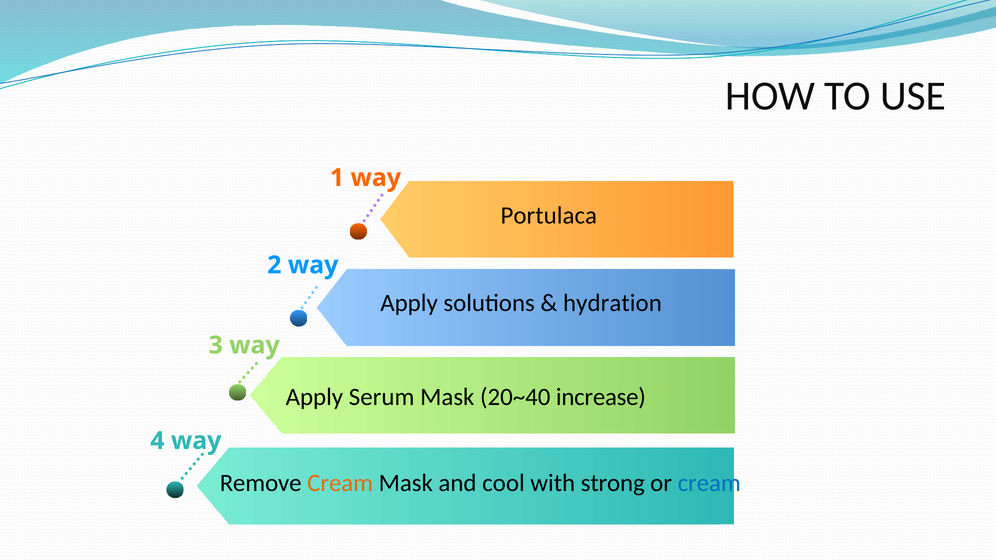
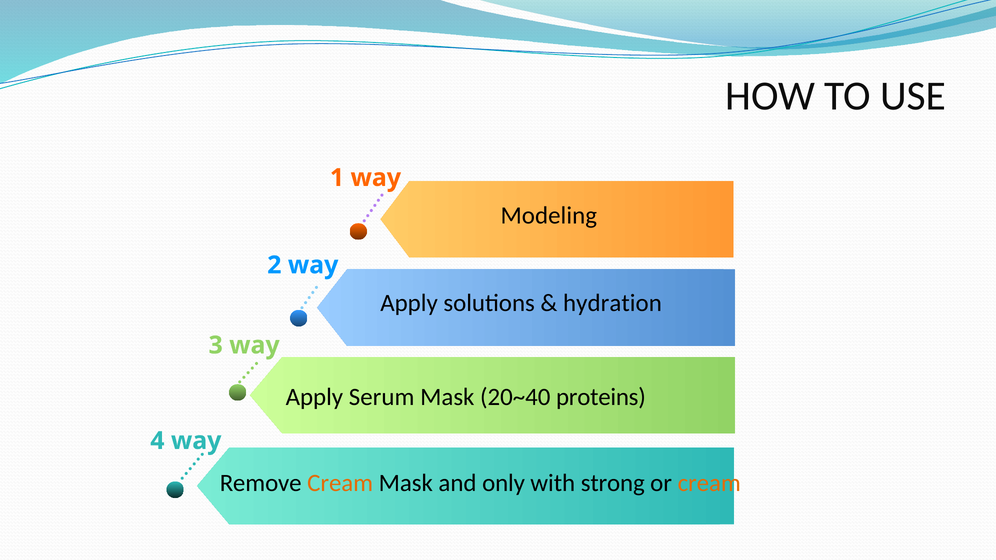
Portulaca: Portulaca -> Modeling
increase: increase -> proteins
cool: cool -> only
cream at (709, 483) colour: blue -> orange
